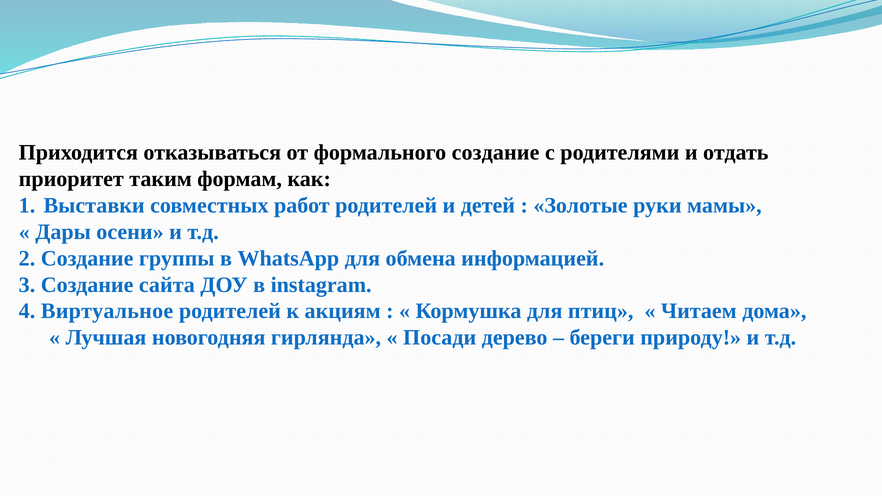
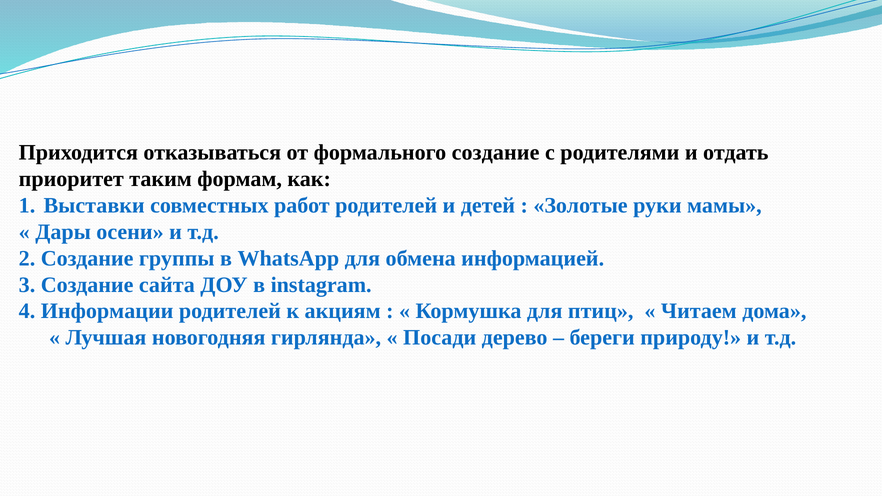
Виртуальное: Виртуальное -> Информации
